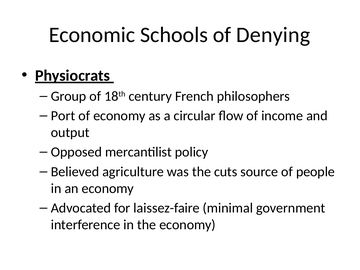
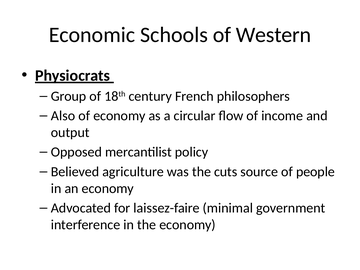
Denying: Denying -> Western
Port: Port -> Also
